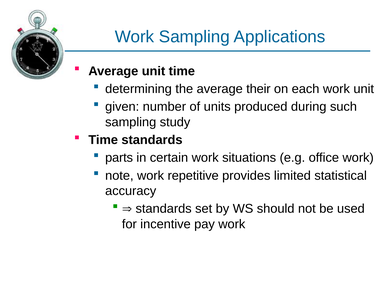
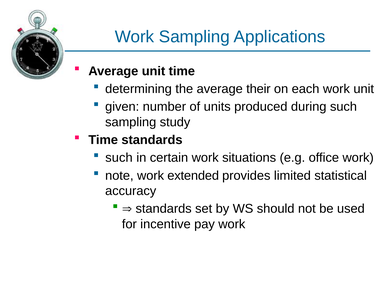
parts at (119, 158): parts -> such
repetitive: repetitive -> extended
